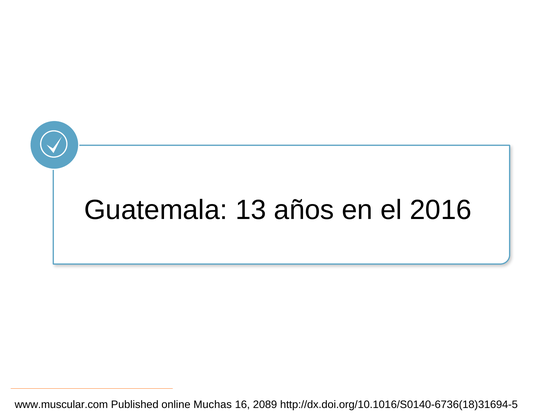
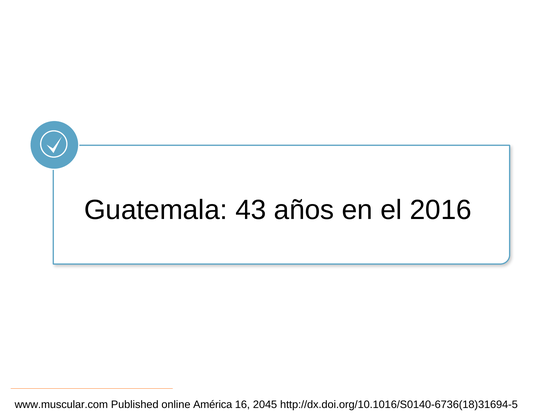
13: 13 -> 43
Muchas: Muchas -> América
2089: 2089 -> 2045
